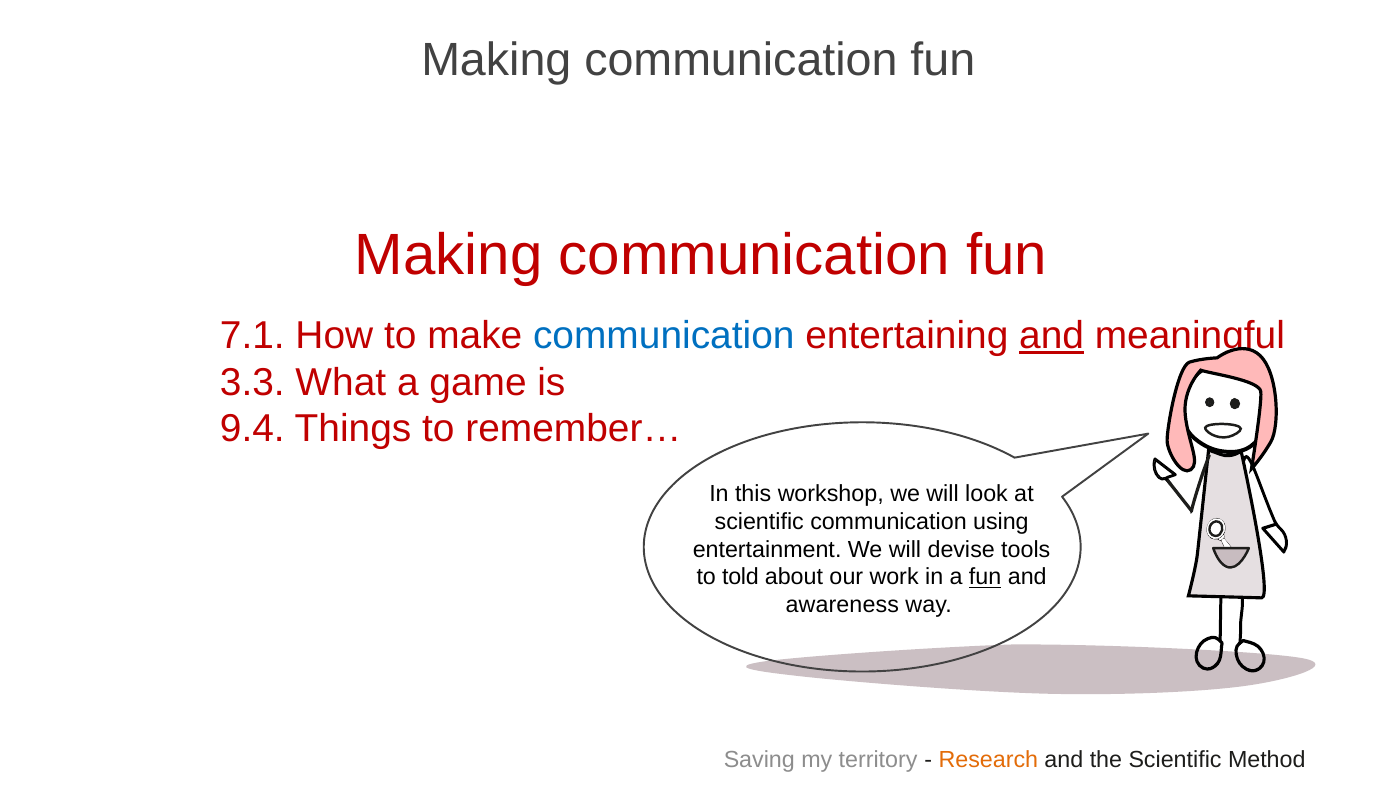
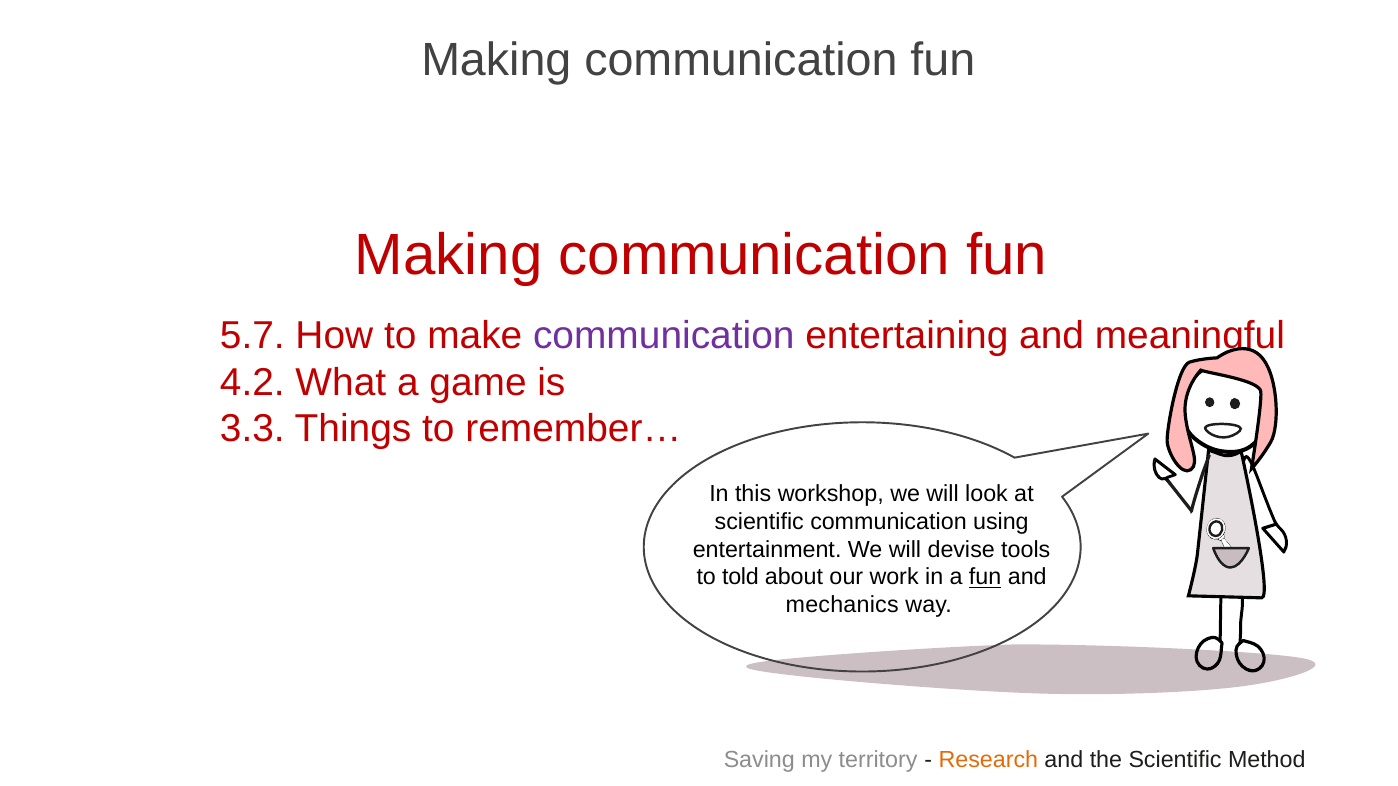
7.1: 7.1 -> 5.7
communication at (664, 336) colour: blue -> purple
and at (1052, 336) underline: present -> none
3.3: 3.3 -> 4.2
9.4: 9.4 -> 3.3
awareness: awareness -> mechanics
